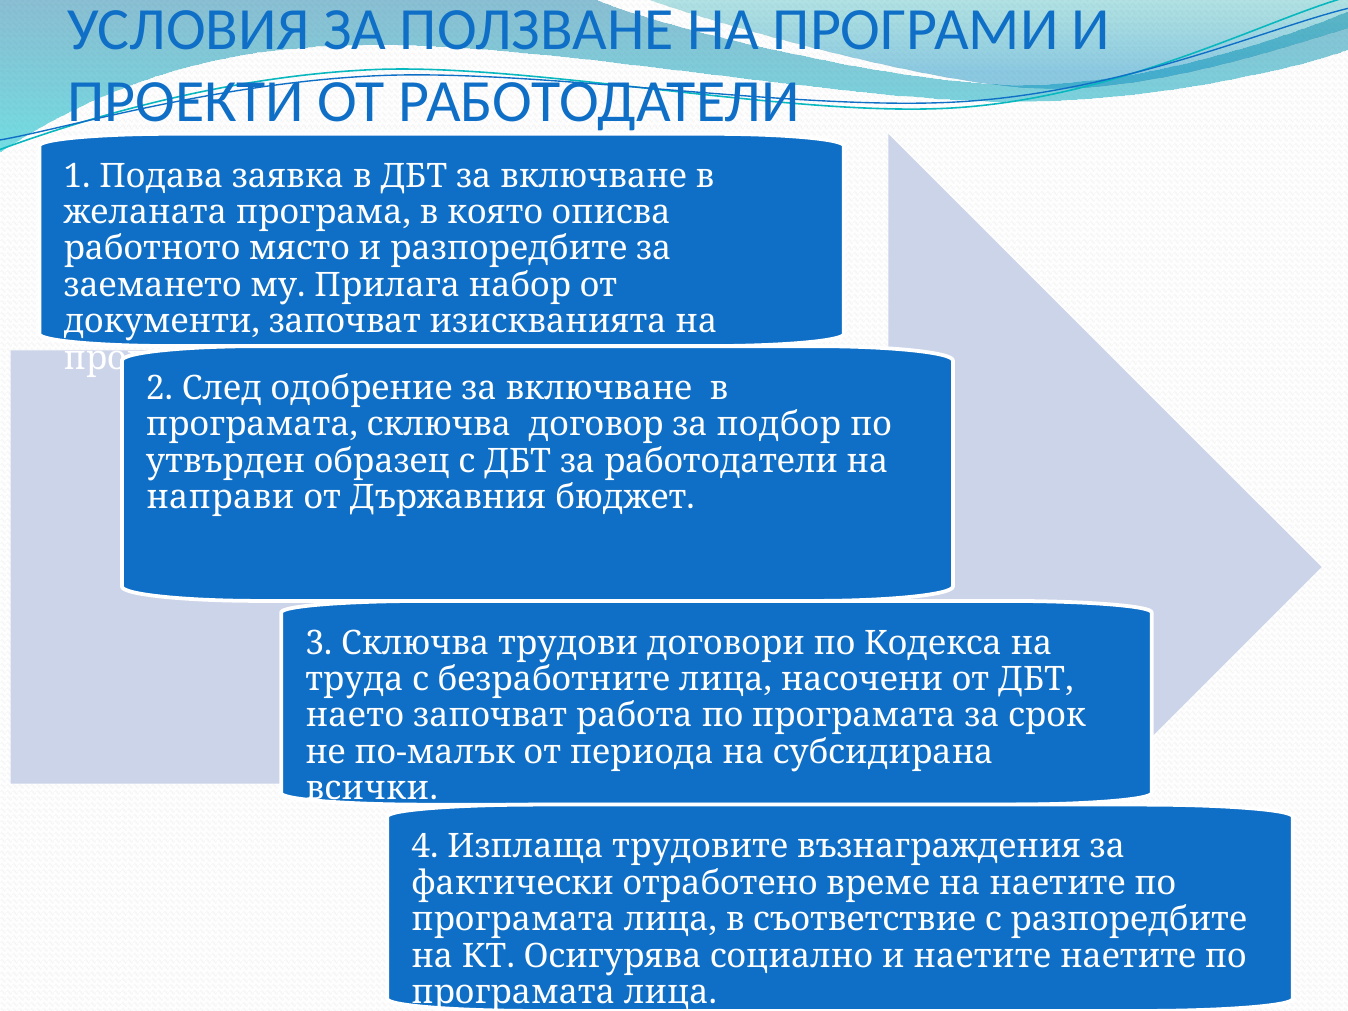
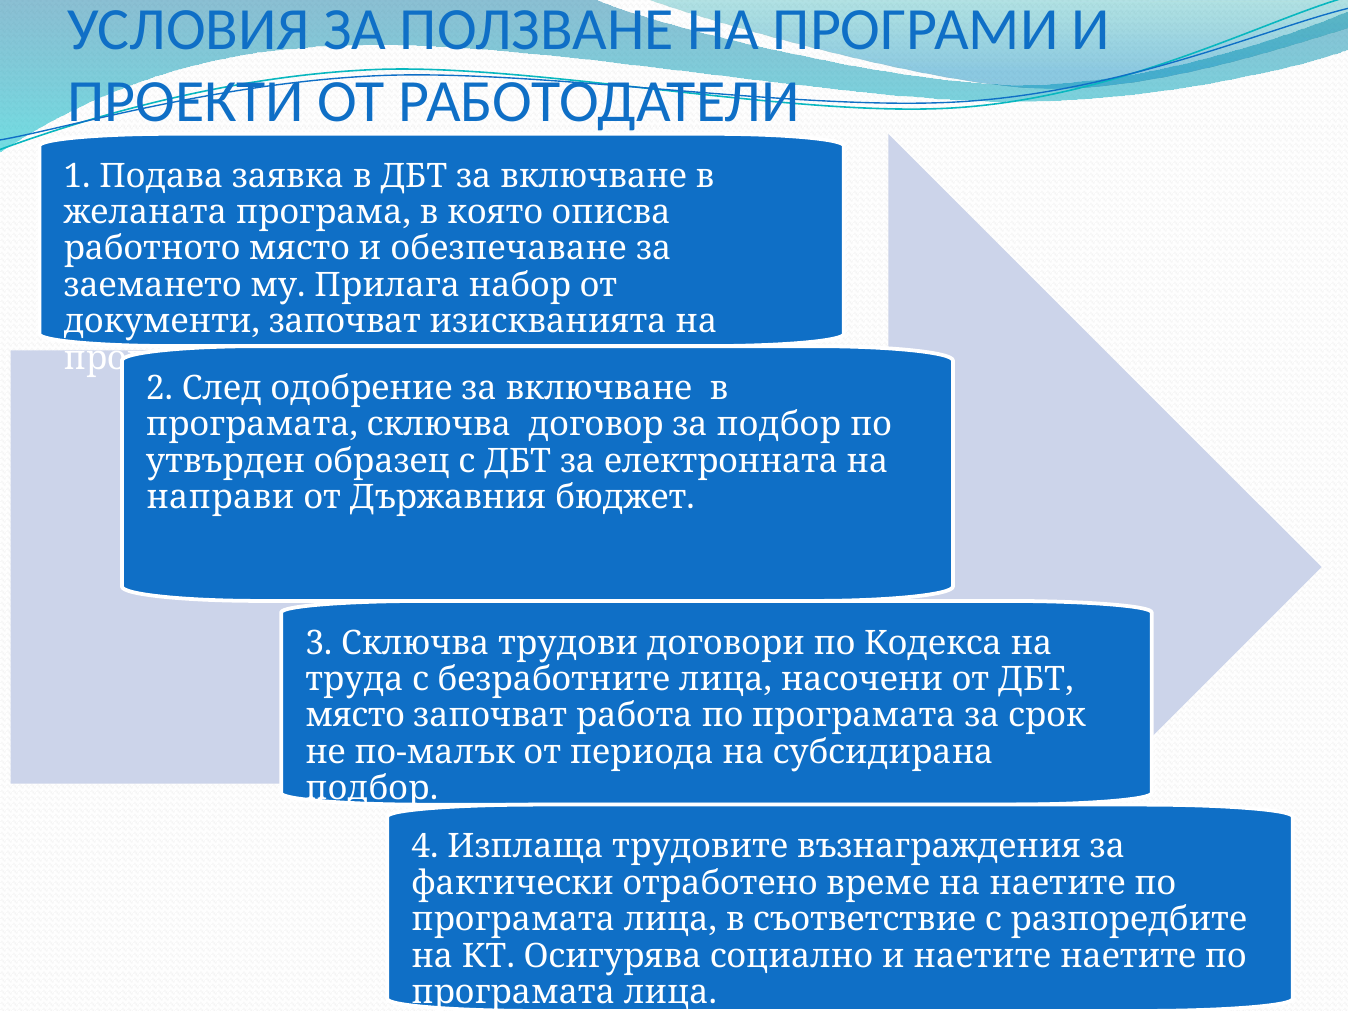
и разпоредбите: разпоредбите -> обезпечаване
за работодатели: работодатели -> електронната
наето at (355, 716): наето -> място
всички at (372, 789): всички -> подбор
